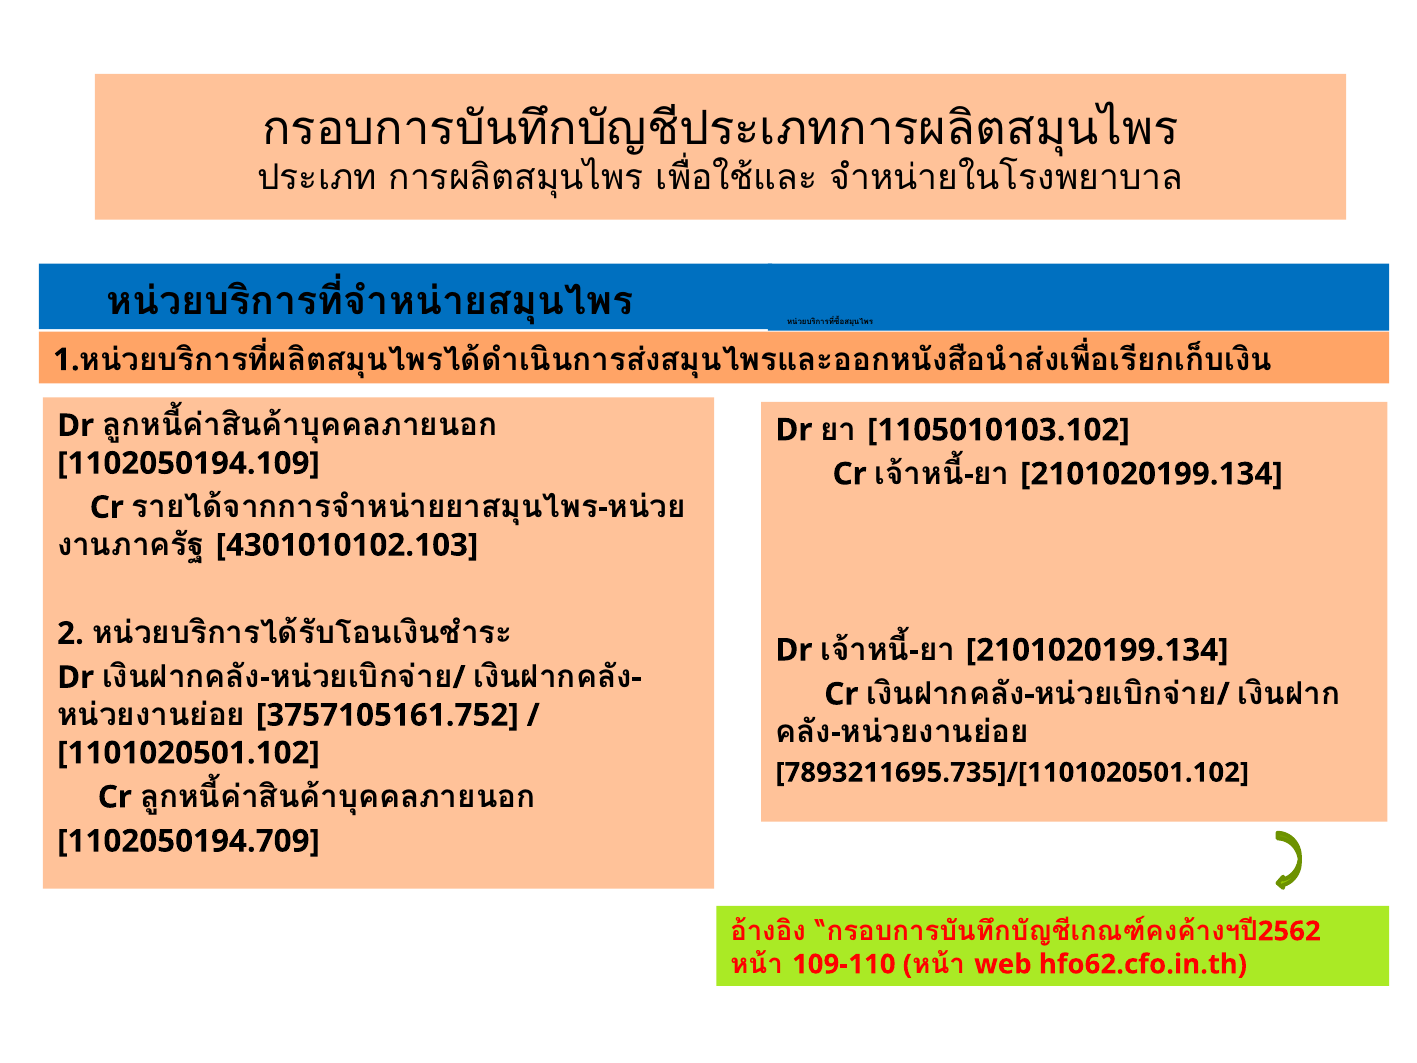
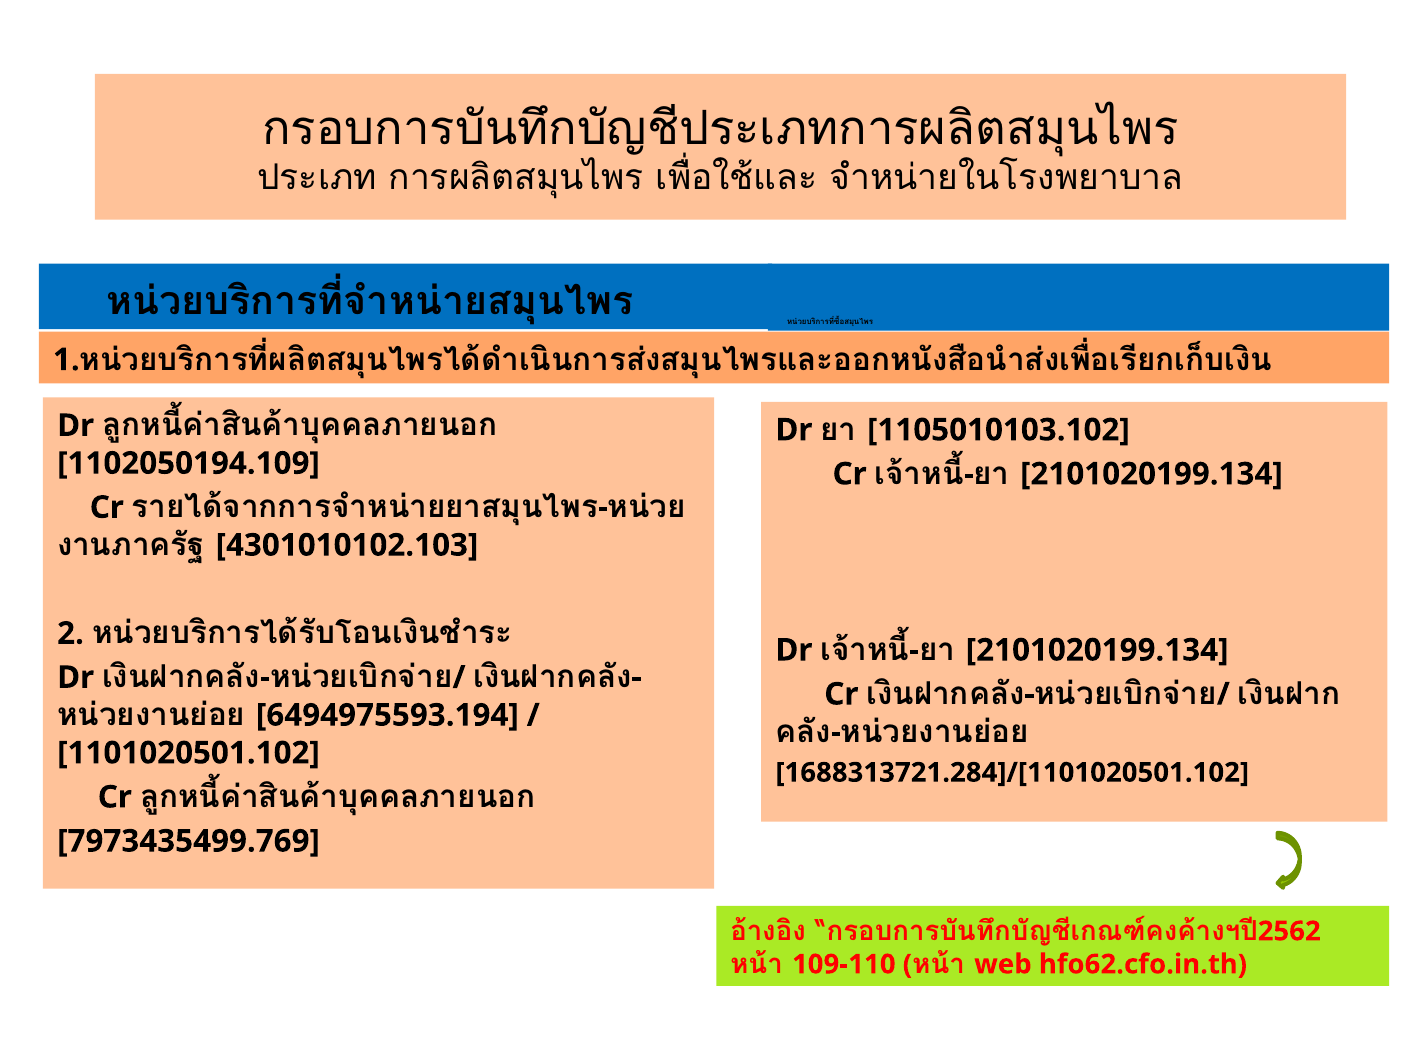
3757105161.752: 3757105161.752 -> 6494975593.194
7893211695.735]/[1101020501.102: 7893211695.735]/[1101020501.102 -> 1688313721.284]/[1101020501.102
1102050194.709: 1102050194.709 -> 7973435499.769
